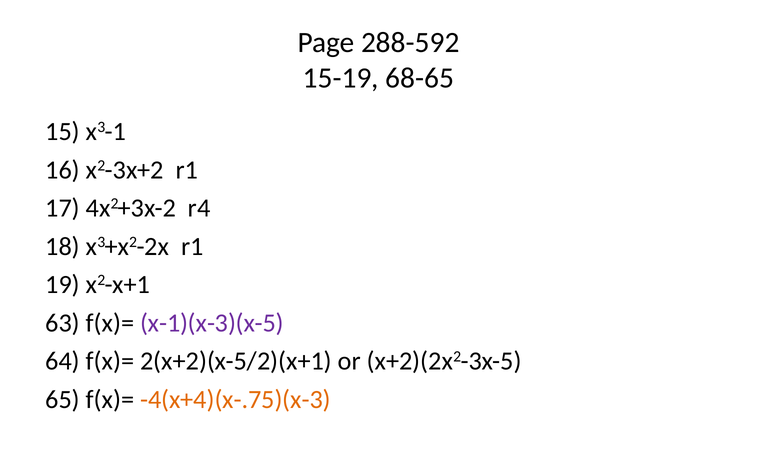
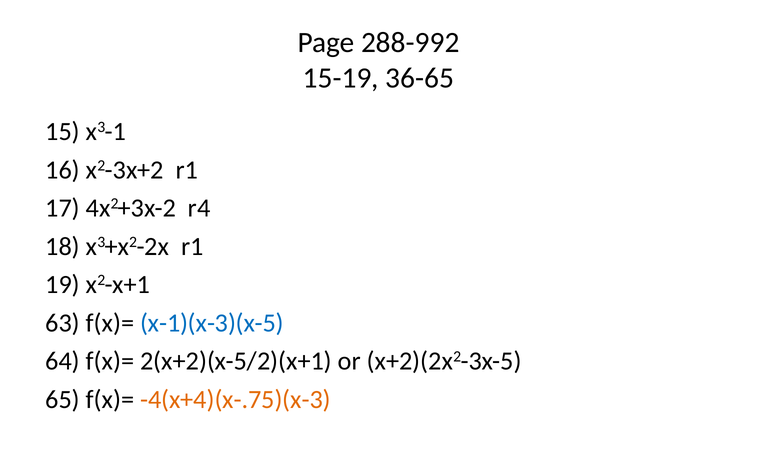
288-592: 288-592 -> 288-992
68-65: 68-65 -> 36-65
x-1)(x-3)(x-5 colour: purple -> blue
